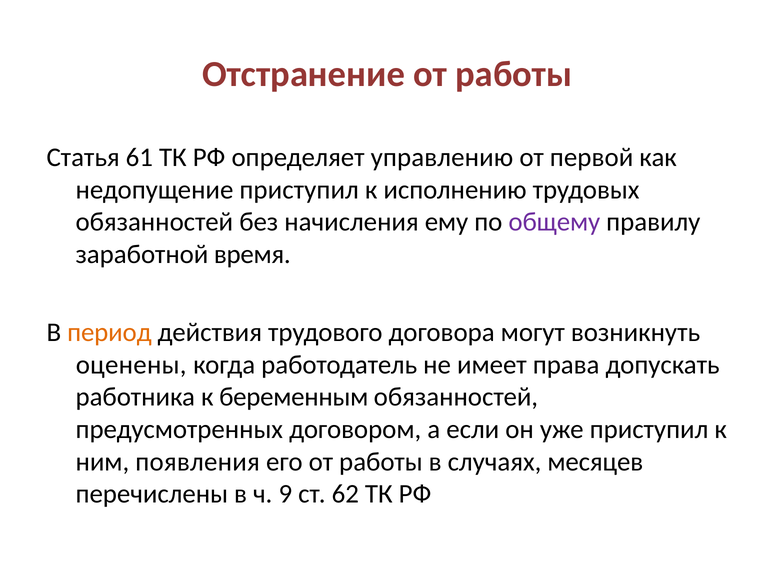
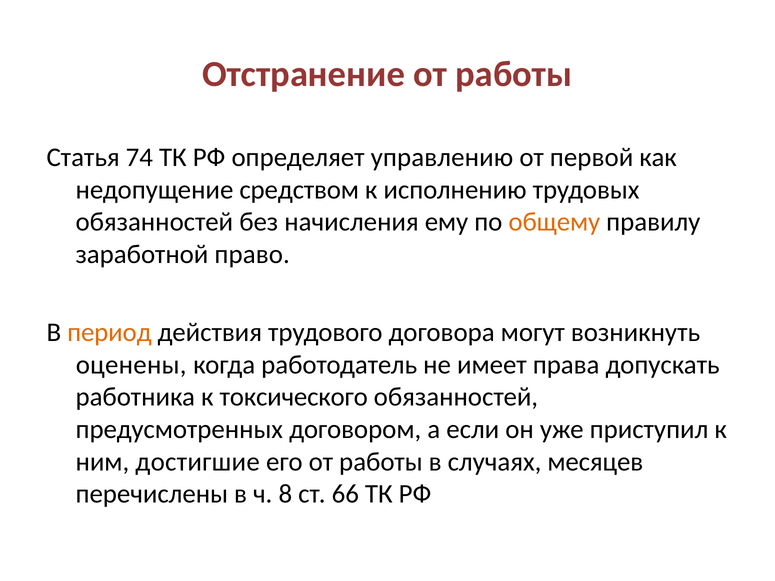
61: 61 -> 74
недопущение приступил: приступил -> средством
общему colour: purple -> orange
время: время -> право
беременным: беременным -> токсического
появления: появления -> достигшие
9: 9 -> 8
62: 62 -> 66
